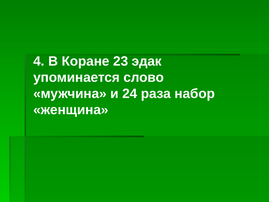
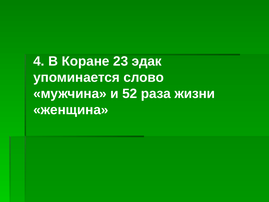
24: 24 -> 52
набор: набор -> жизни
